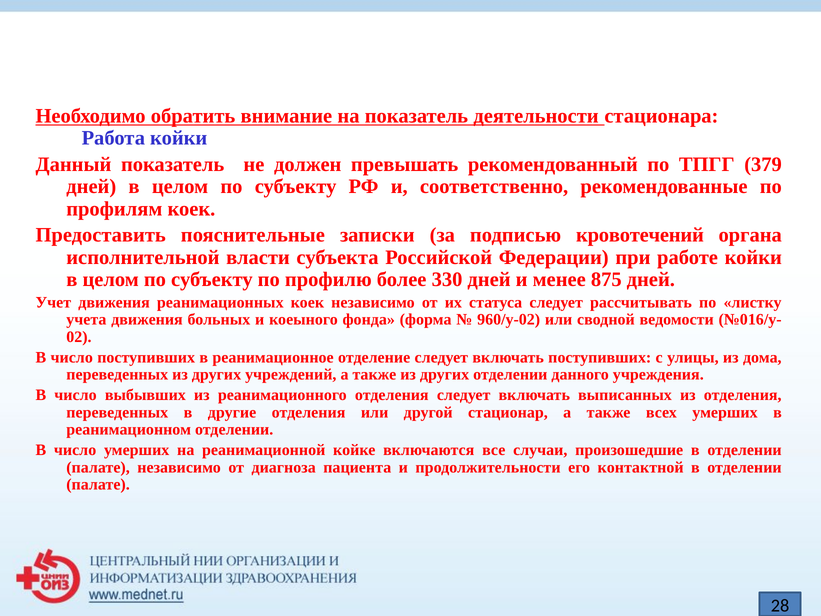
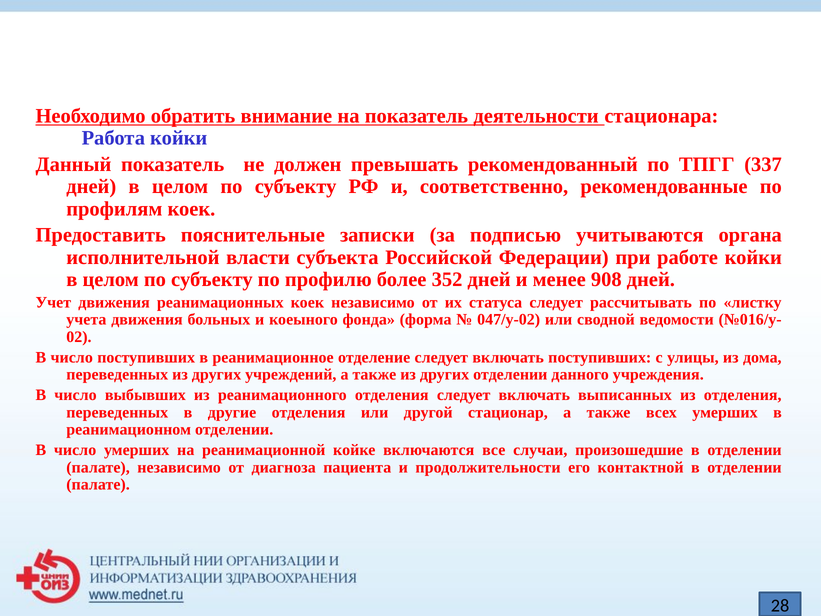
379: 379 -> 337
кровотечений: кровотечений -> учитываются
330: 330 -> 352
875: 875 -> 908
960/у-02: 960/у-02 -> 047/у-02
